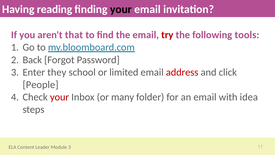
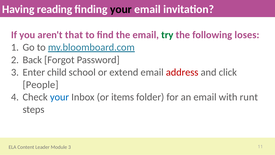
try colour: red -> green
tools: tools -> loses
they: they -> child
limited: limited -> extend
your at (60, 97) colour: red -> blue
many: many -> items
idea: idea -> runt
